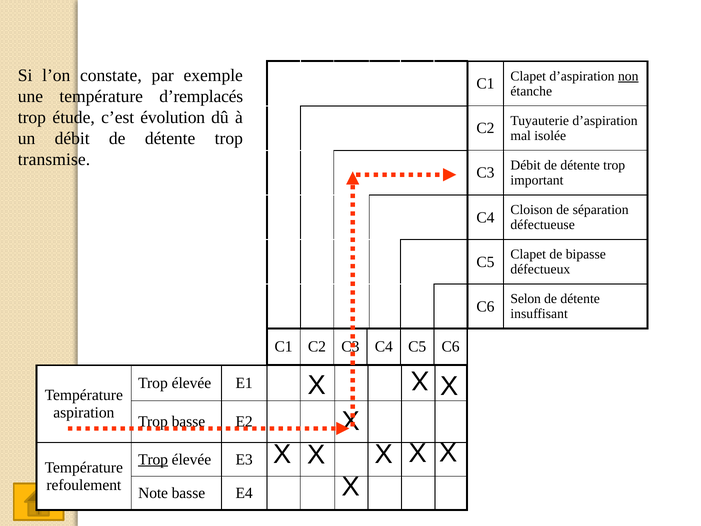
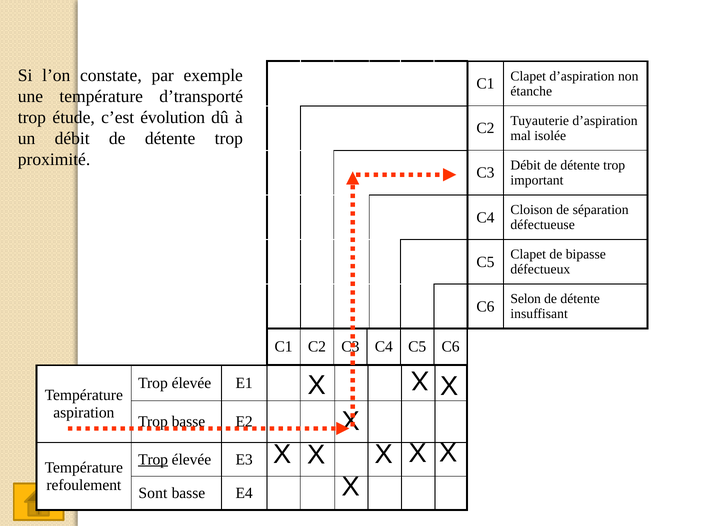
non underline: present -> none
d’remplacés: d’remplacés -> d’transporté
transmise: transmise -> proximité
Note: Note -> Sont
